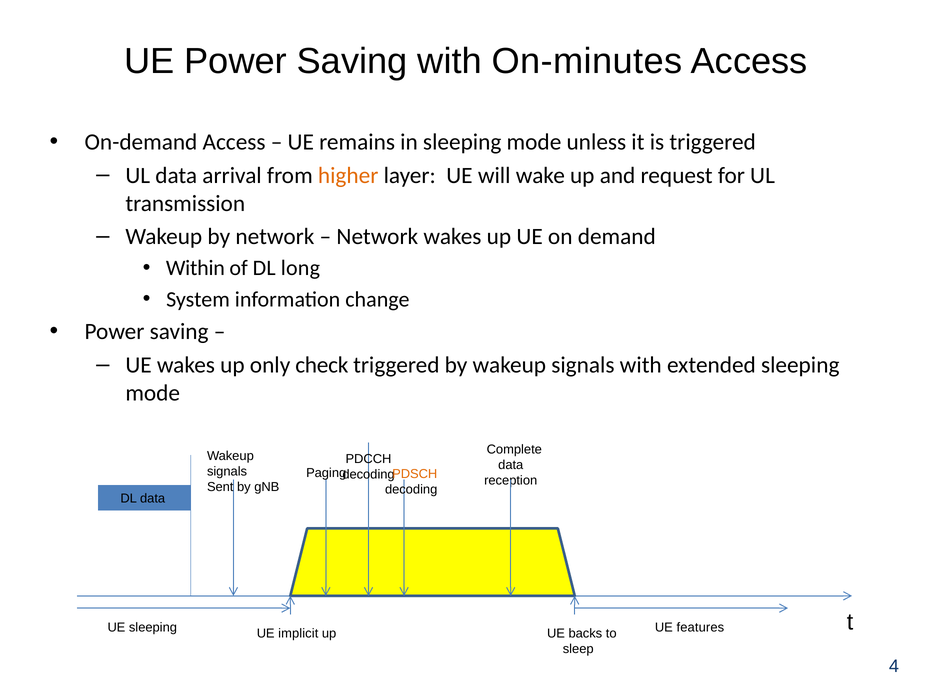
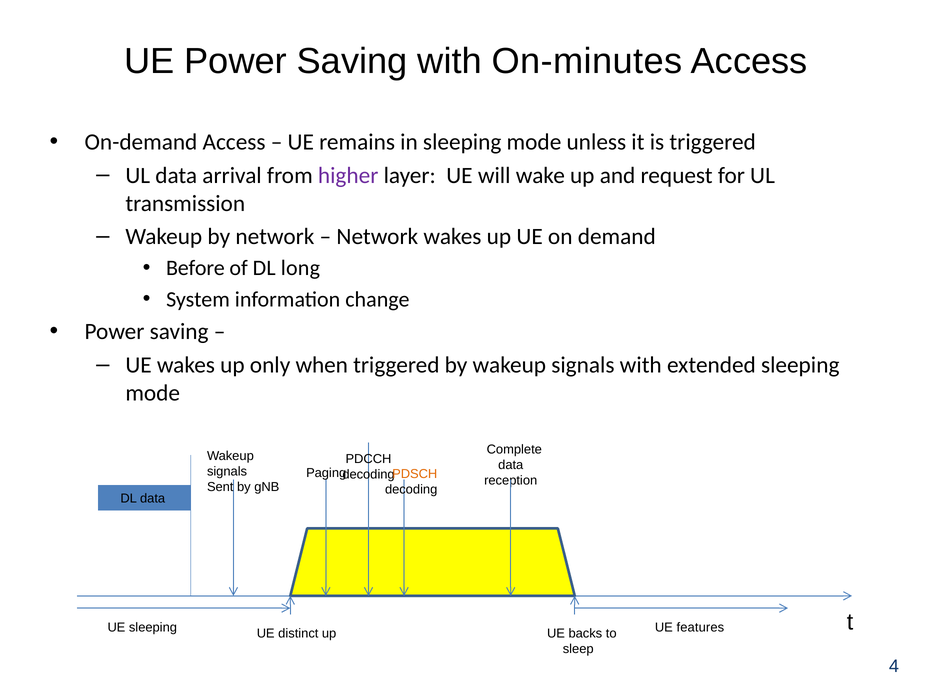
higher colour: orange -> purple
Within: Within -> Before
check: check -> when
implicit: implicit -> distinct
